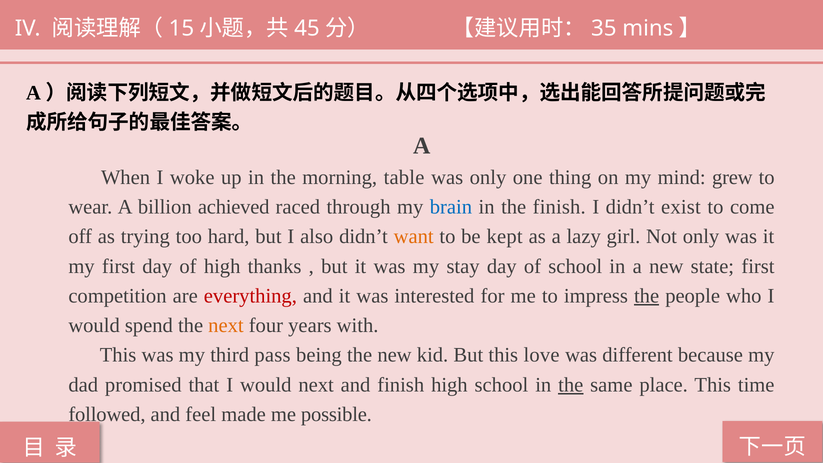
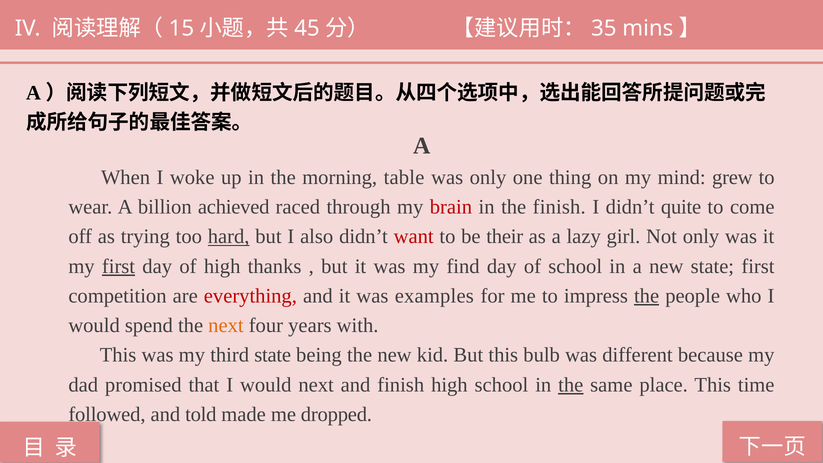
brain colour: blue -> red
exist: exist -> quite
hard underline: none -> present
want colour: orange -> red
kept: kept -> their
first at (119, 266) underline: none -> present
stay: stay -> find
interested: interested -> examples
third pass: pass -> state
love: love -> bulb
feel: feel -> told
possible: possible -> dropped
